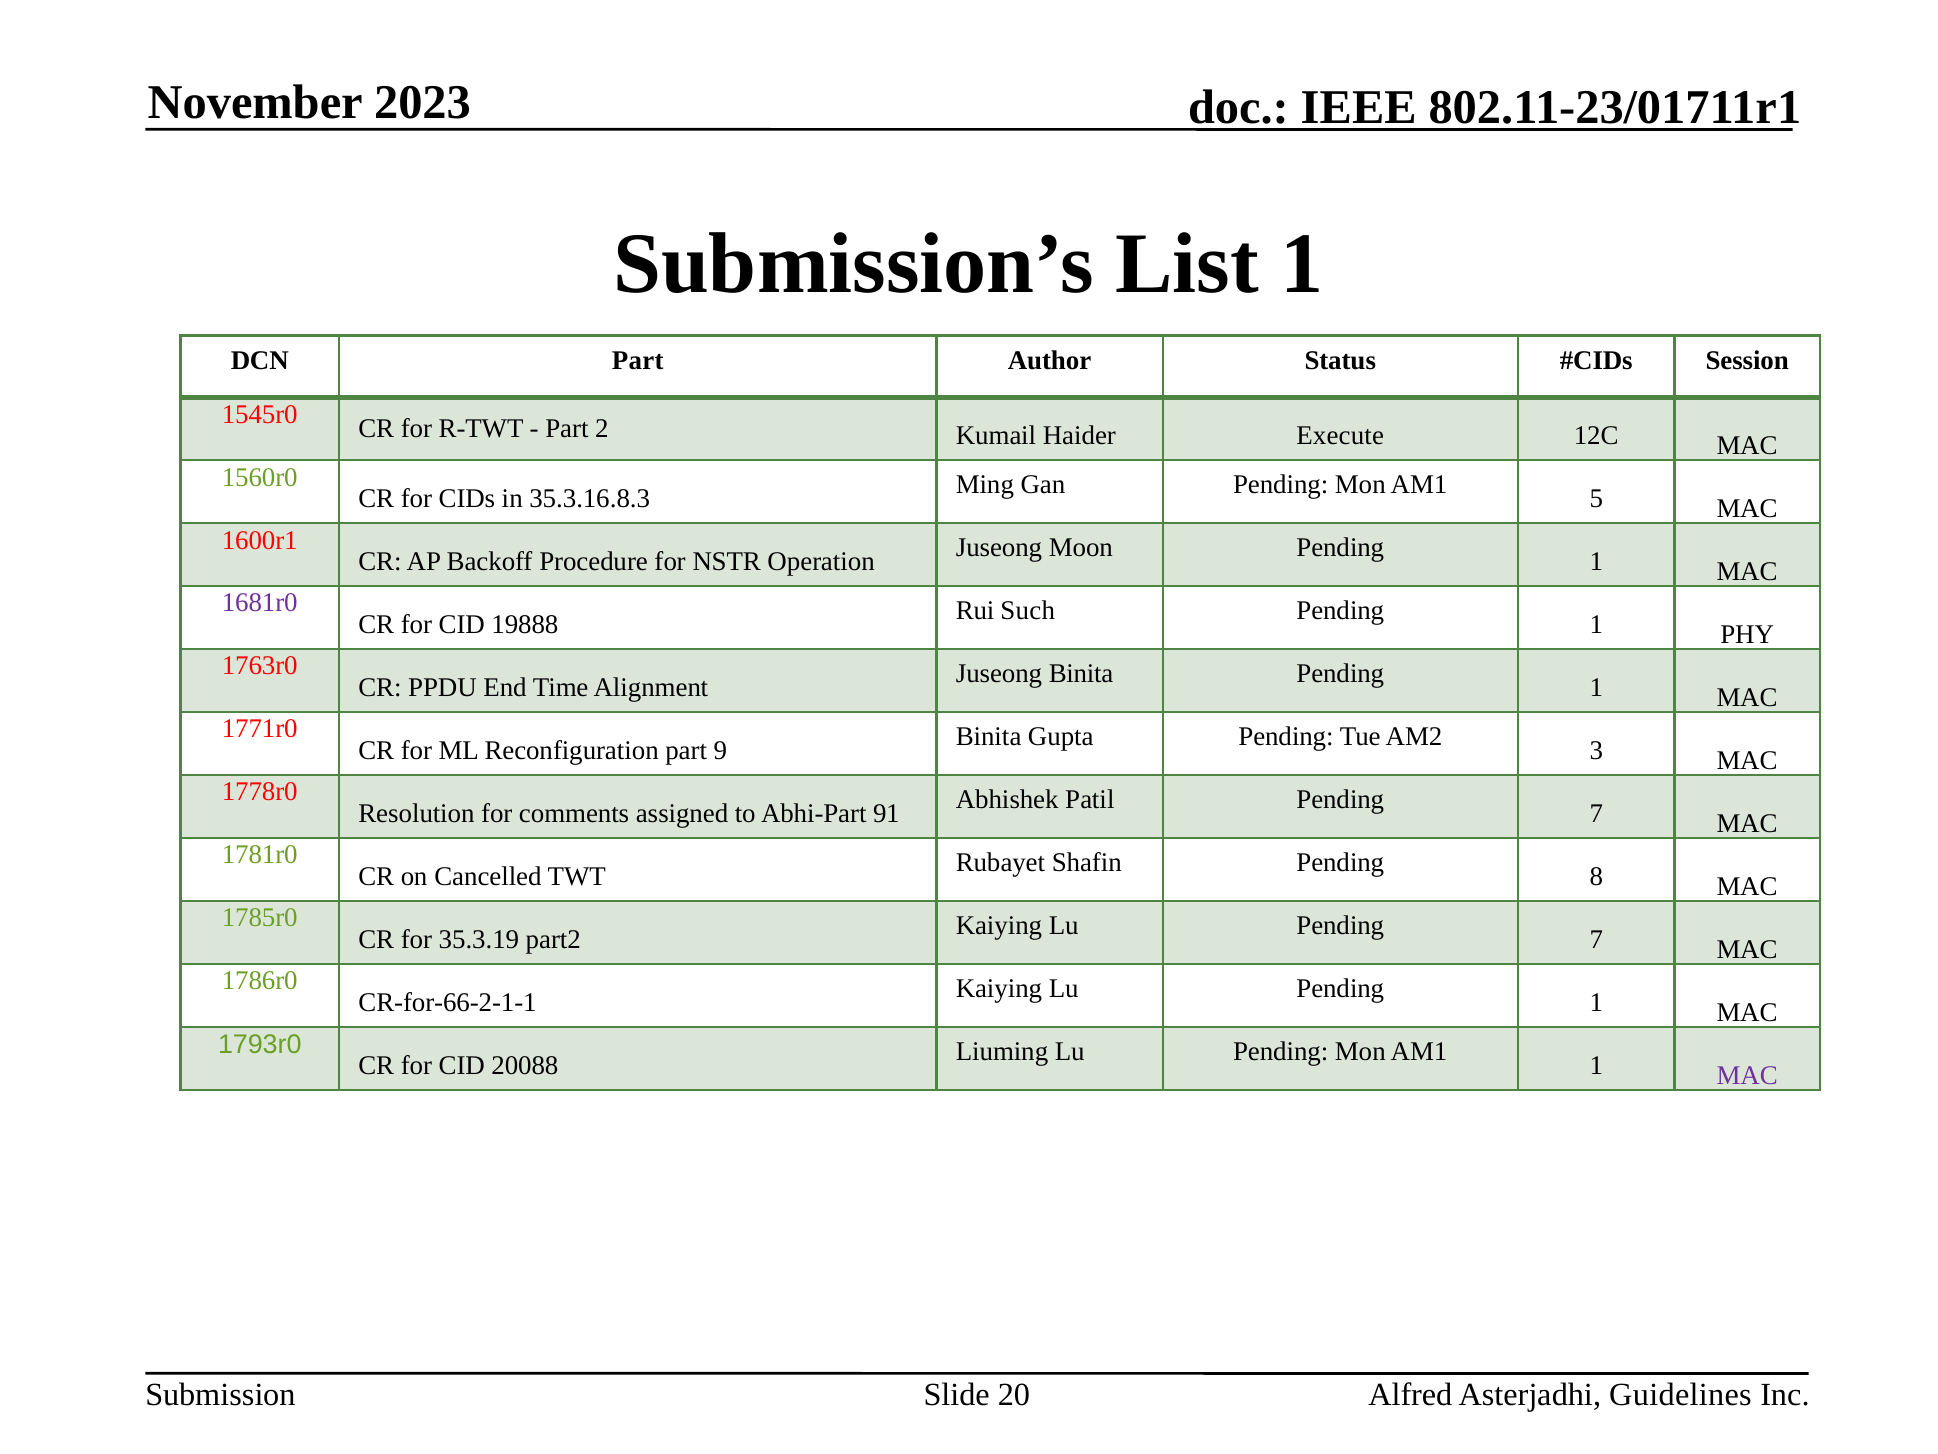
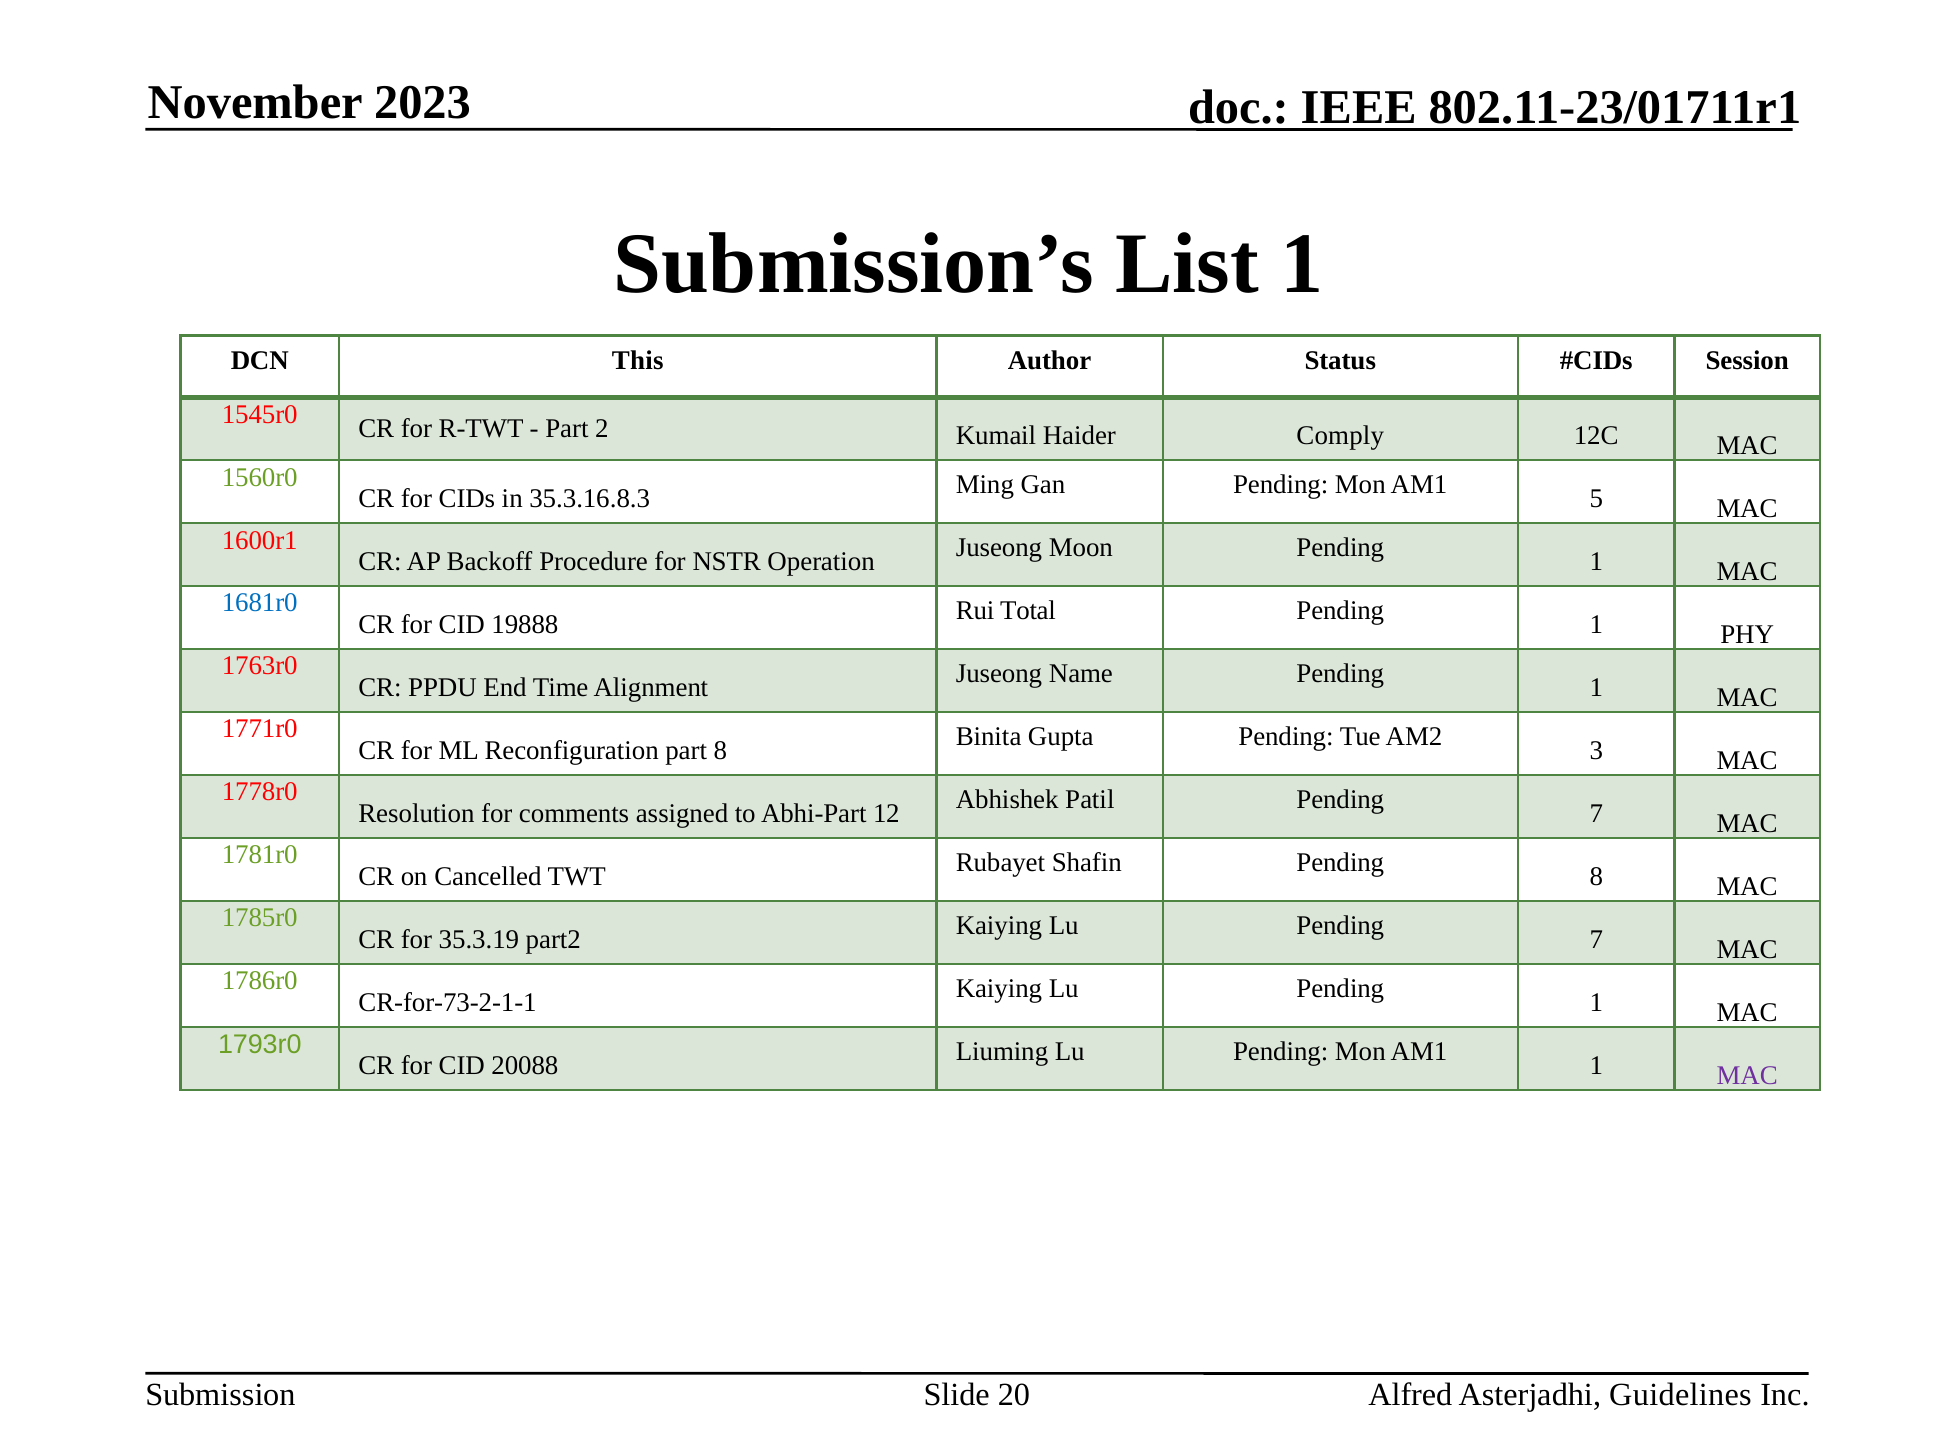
DCN Part: Part -> This
Execute: Execute -> Comply
1681r0 colour: purple -> blue
Such: Such -> Total
Juseong Binita: Binita -> Name
part 9: 9 -> 8
91: 91 -> 12
CR-for-66-2-1-1: CR-for-66-2-1-1 -> CR-for-73-2-1-1
